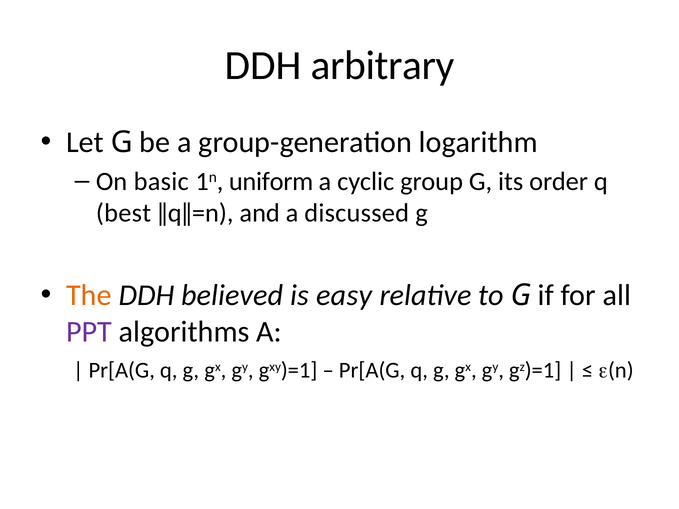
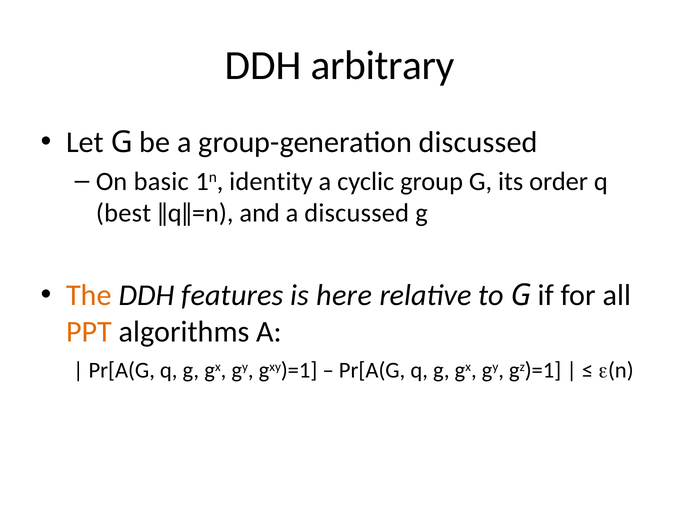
group-generation logarithm: logarithm -> discussed
uniform: uniform -> identity
believed: believed -> features
easy: easy -> here
PPT colour: purple -> orange
